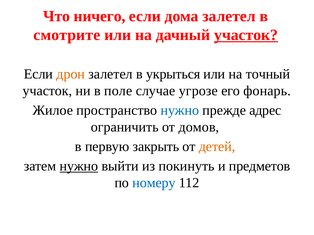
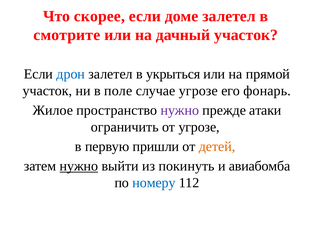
ничего: ничего -> скорее
дома: дома -> доме
участок at (246, 35) underline: present -> none
дрон colour: orange -> blue
точный: точный -> прямой
нужно at (180, 111) colour: blue -> purple
адрес: адрес -> атаки
от домов: домов -> угрозе
закрыть: закрыть -> пришли
предметов: предметов -> авиабомба
